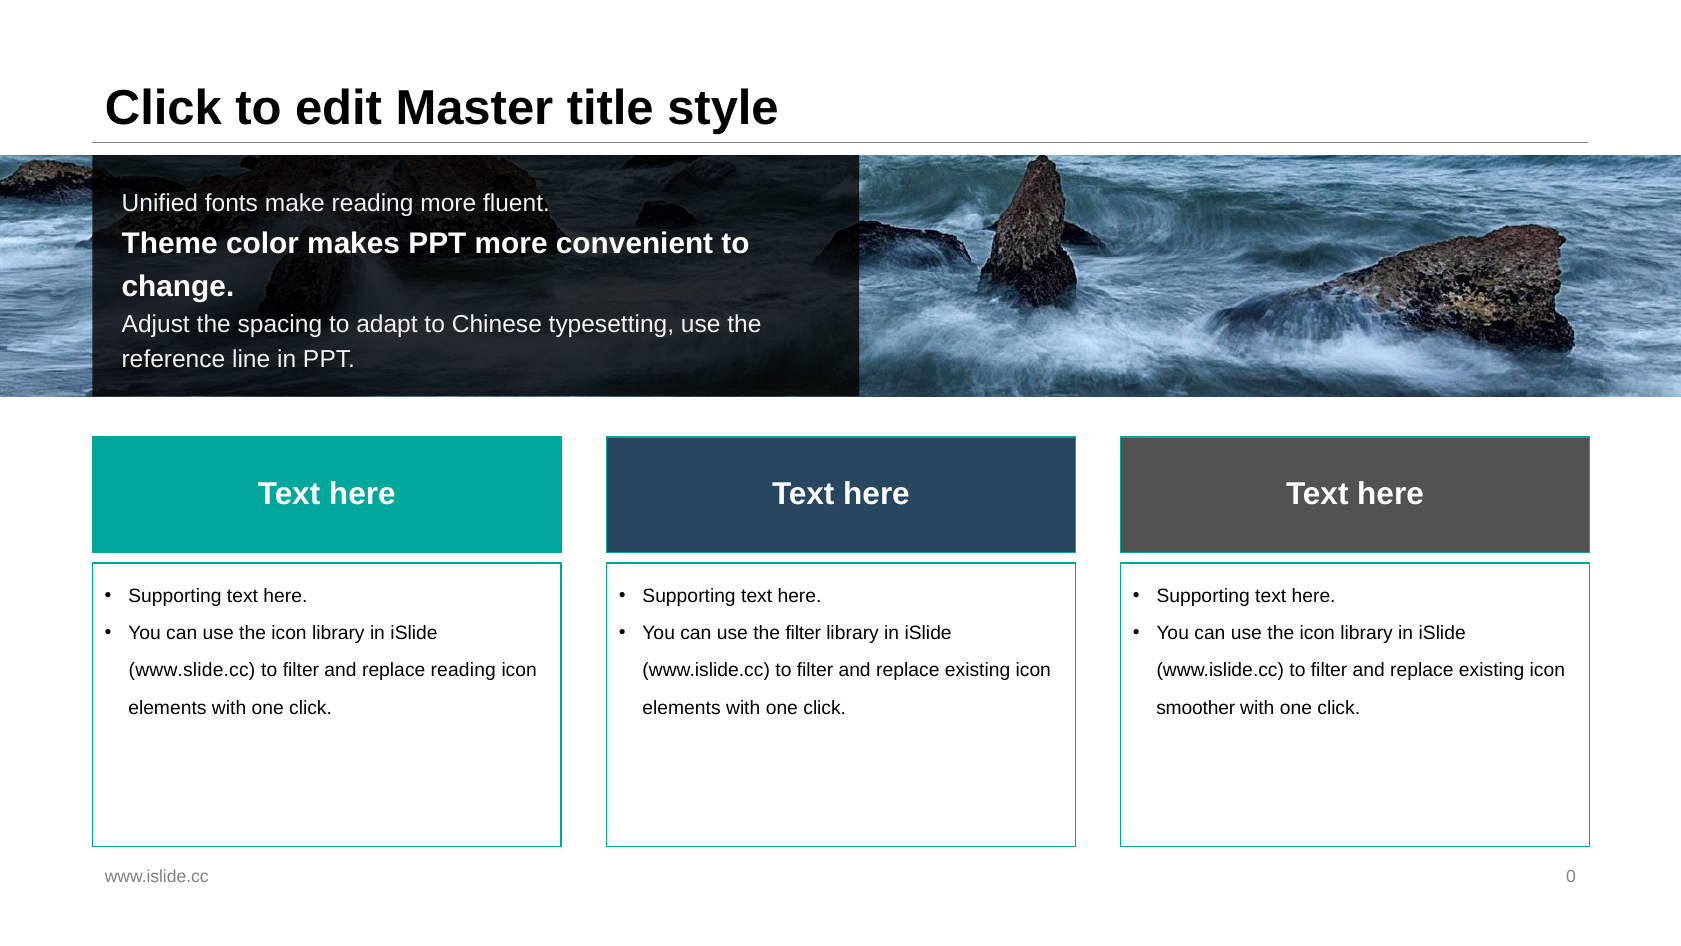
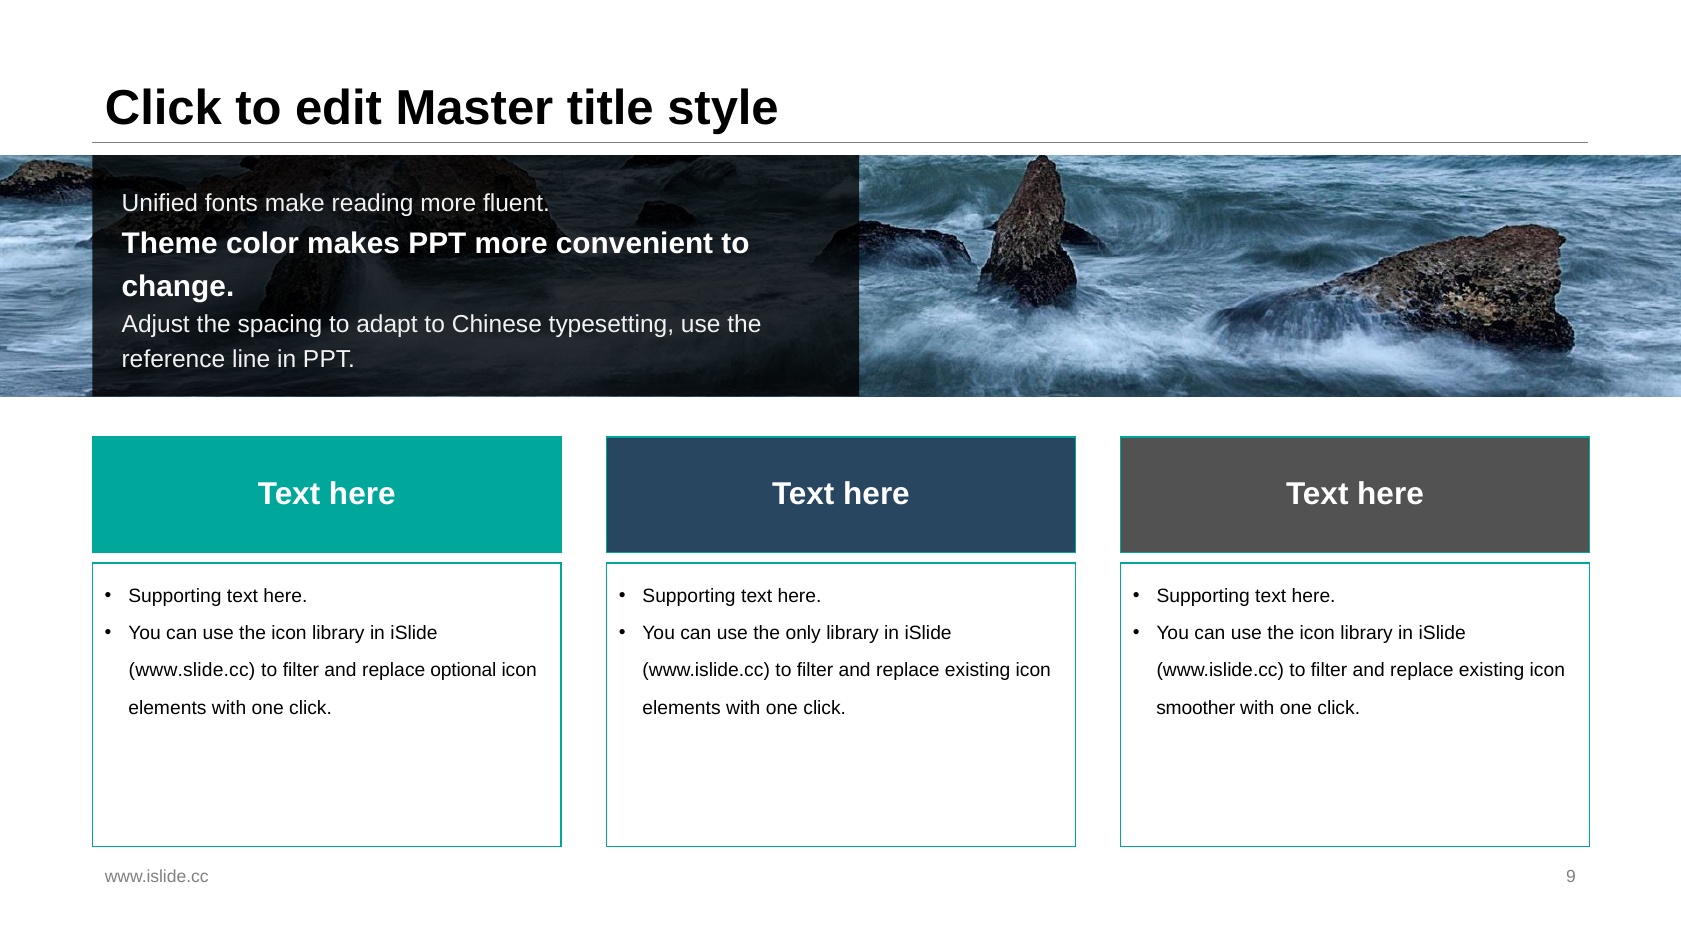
the filter: filter -> only
replace reading: reading -> optional
0: 0 -> 9
